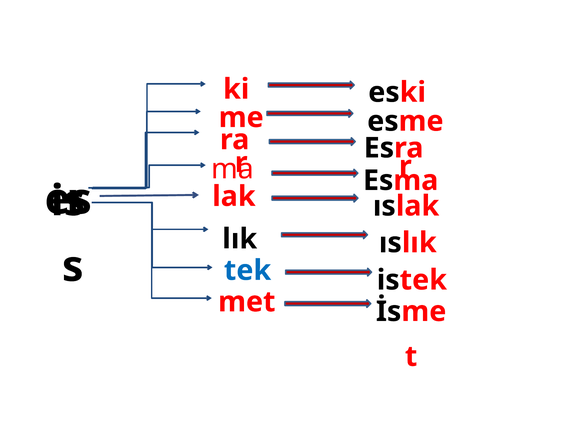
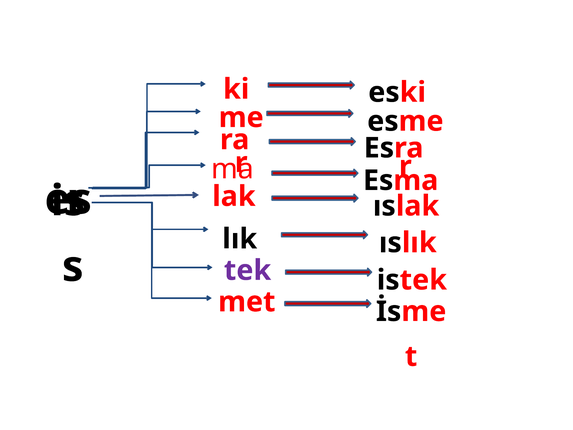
tek colour: blue -> purple
